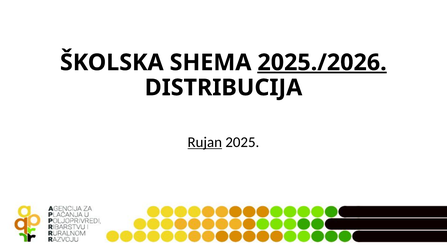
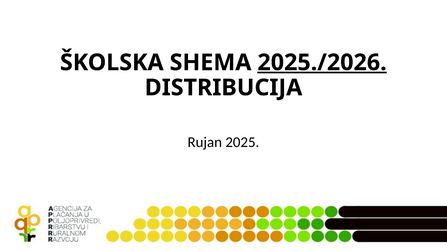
Rujan underline: present -> none
